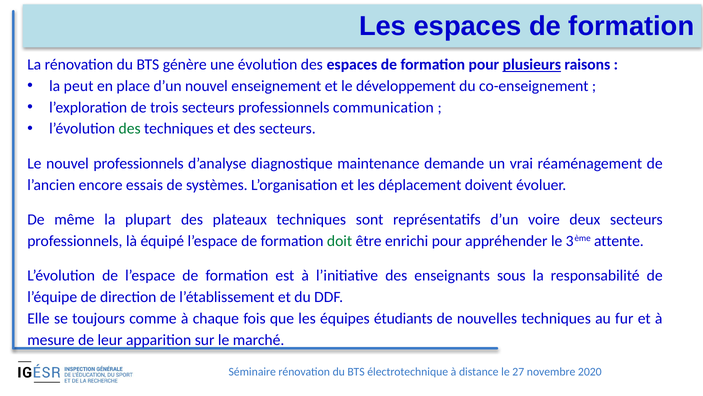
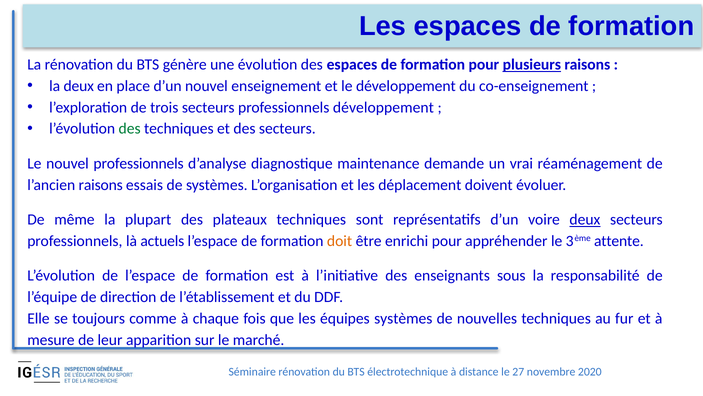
la peut: peut -> deux
professionnels communication: communication -> développement
l’ancien encore: encore -> raisons
deux at (585, 219) underline: none -> present
équipé: équipé -> actuels
doit colour: green -> orange
équipes étudiants: étudiants -> systèmes
